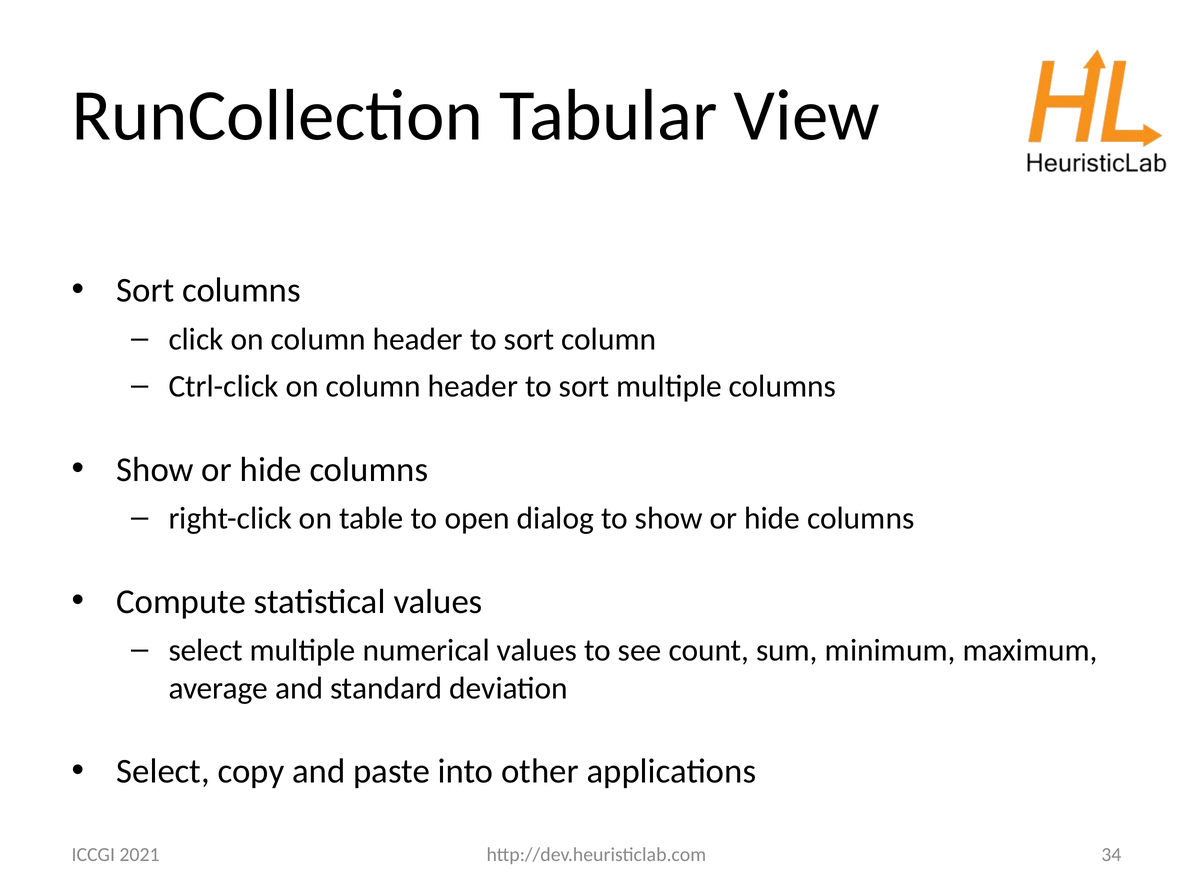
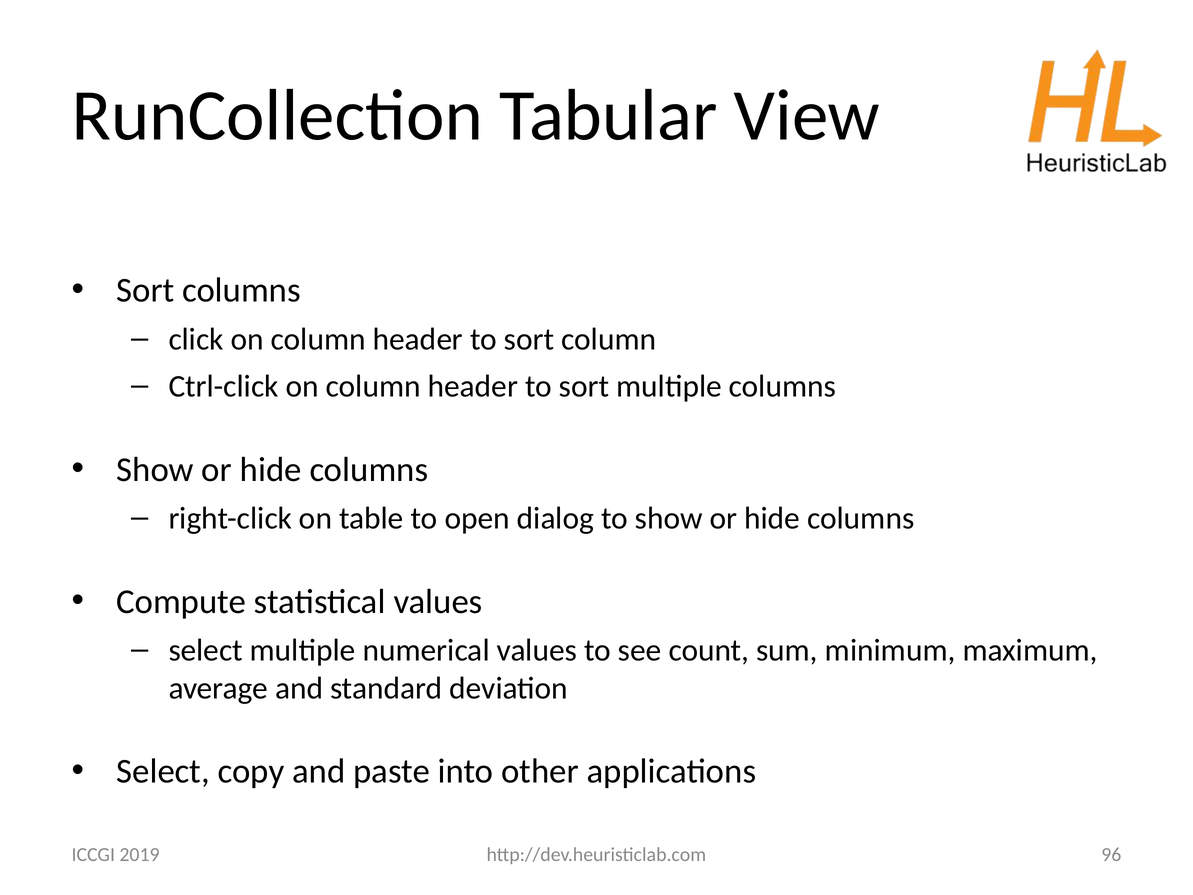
34: 34 -> 96
2021: 2021 -> 2019
